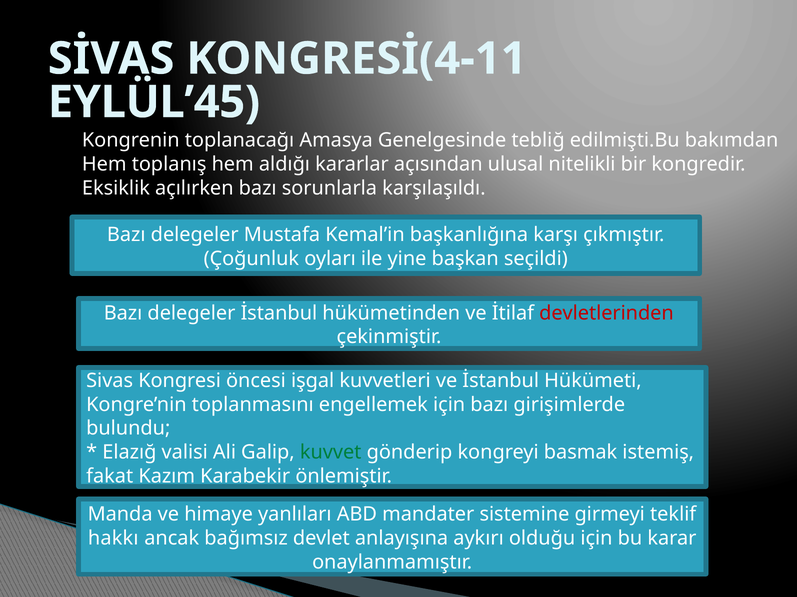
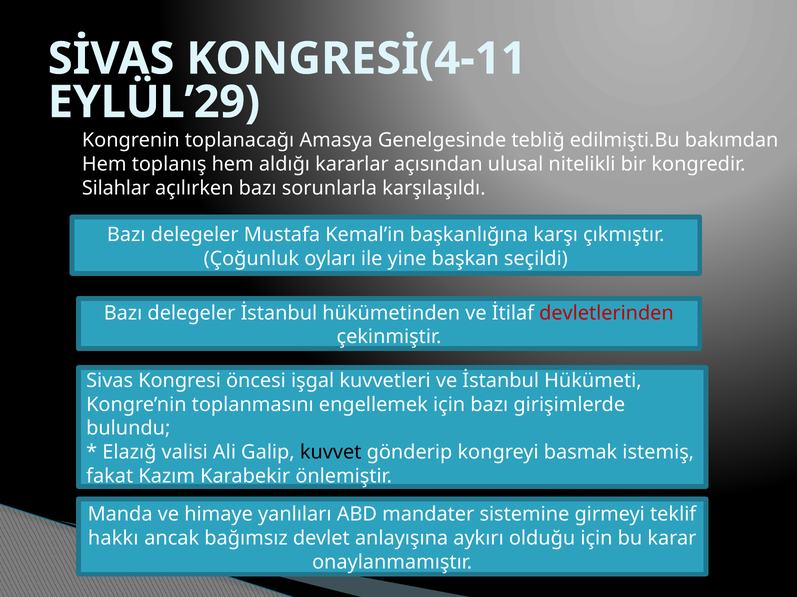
EYLÜL’45: EYLÜL’45 -> EYLÜL’29
Eksiklik: Eksiklik -> Silahlar
kuvvet colour: green -> black
